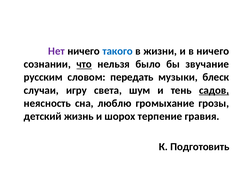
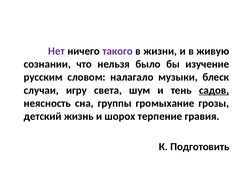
такого colour: blue -> purple
в ничего: ничего -> живую
что underline: present -> none
звучание: звучание -> изучение
передать: передать -> налагало
люблю: люблю -> группы
